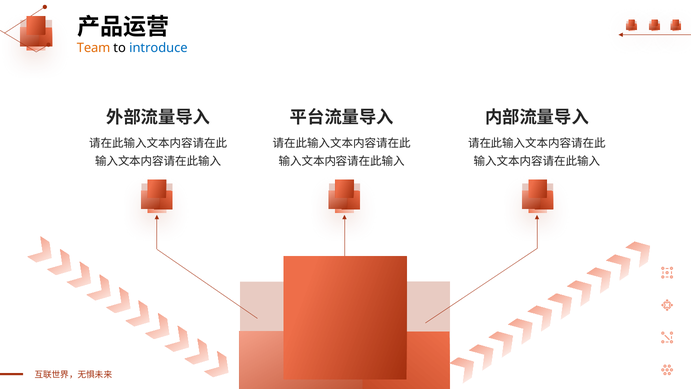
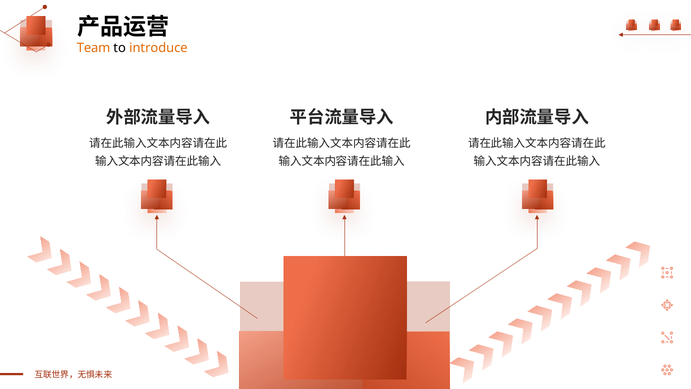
introduce colour: blue -> orange
